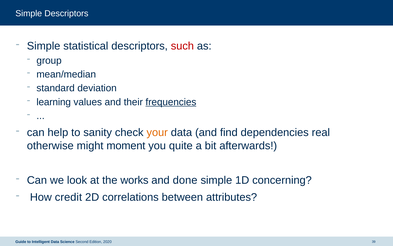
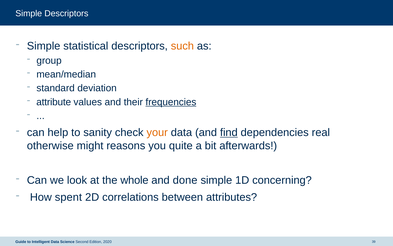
such colour: red -> orange
learning: learning -> attribute
find underline: none -> present
moment: moment -> reasons
works: works -> whole
credit: credit -> spent
